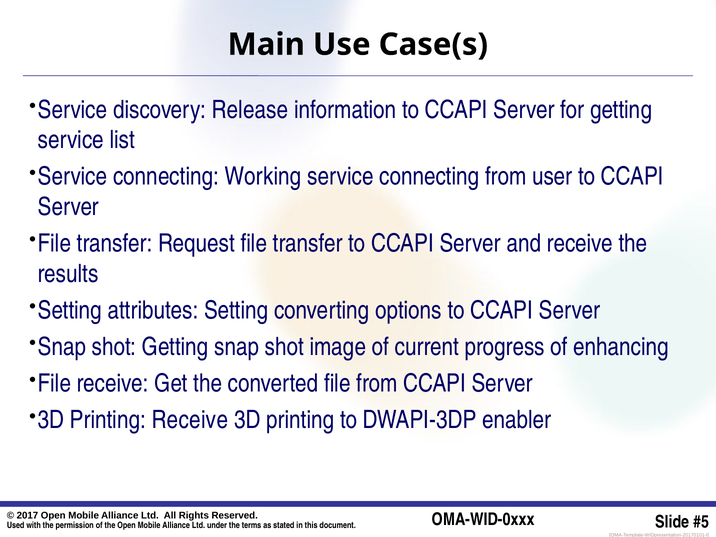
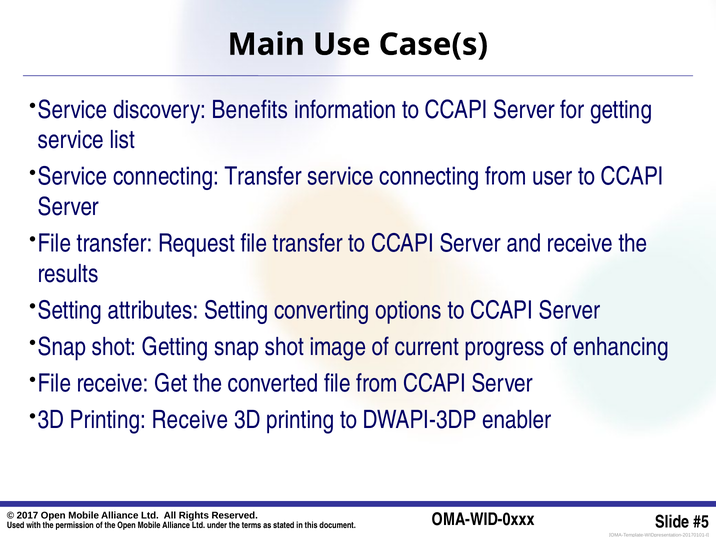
Release: Release -> Benefits
connecting Working: Working -> Transfer
